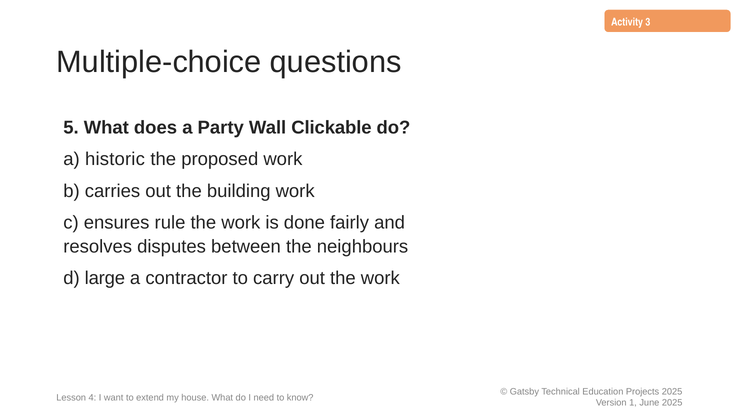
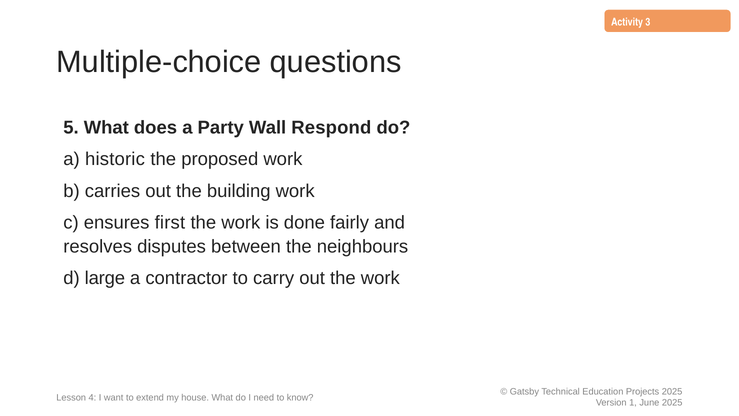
Clickable: Clickable -> Respond
rule: rule -> first
